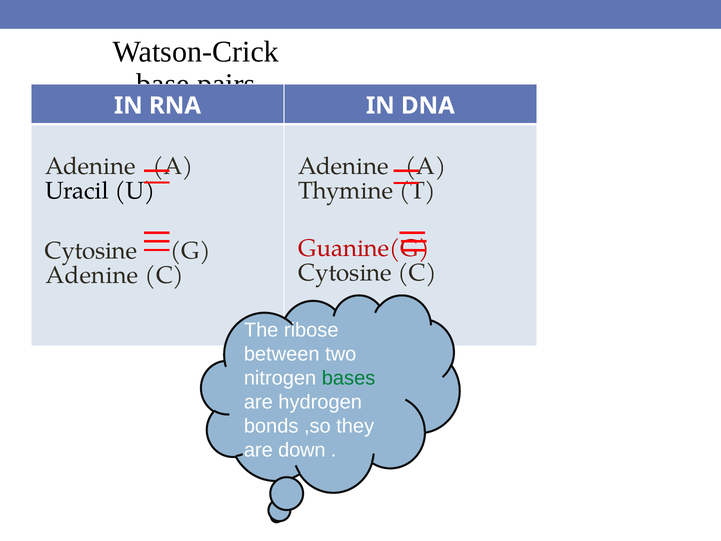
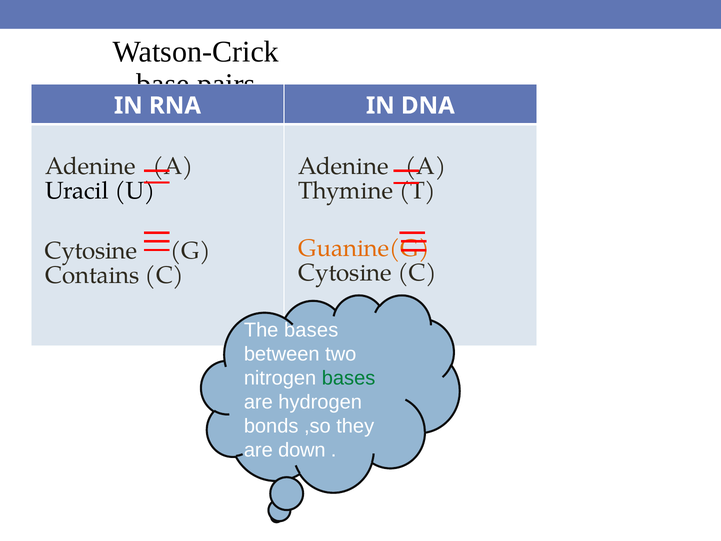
Guanine(G colour: red -> orange
Adenine at (92, 275): Adenine -> Contains
The ribose: ribose -> bases
